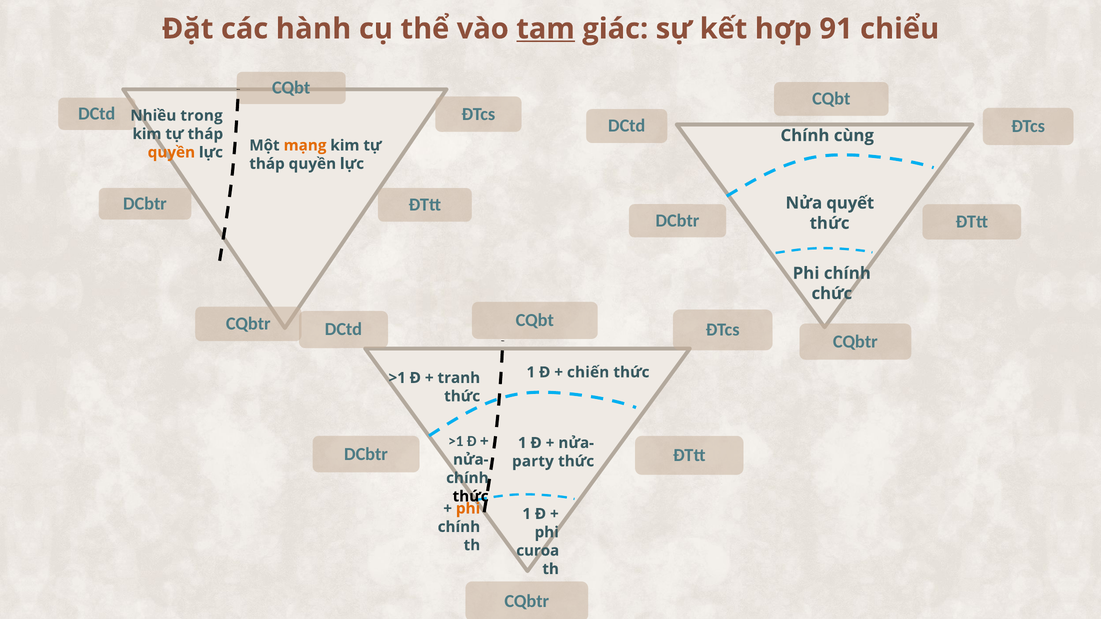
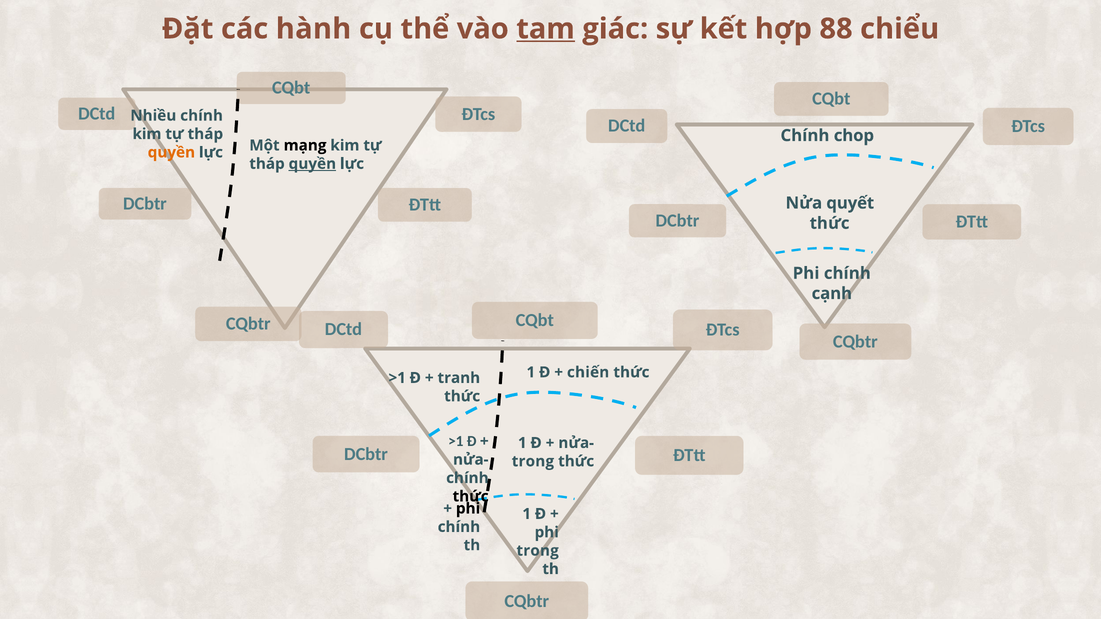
91: 91 -> 88
Nhiều trong: trong -> chính
cùng: cùng -> chop
mạng colour: orange -> black
quyền at (312, 164) underline: none -> present
chức: chức -> cạnh
party at (533, 462): party -> trong
phi at (468, 509) colour: orange -> black
curoa at (538, 551): curoa -> trong
